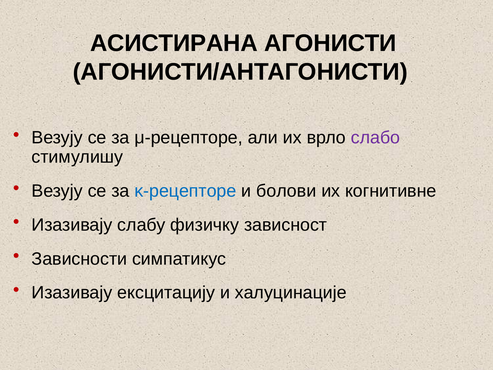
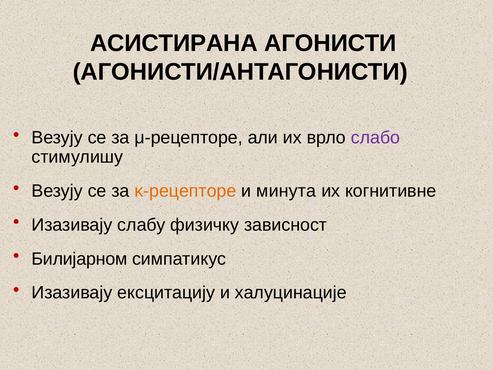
κ-рецепторе colour: blue -> orange
болови: болови -> минута
Зависности: Зависности -> Билијарном
